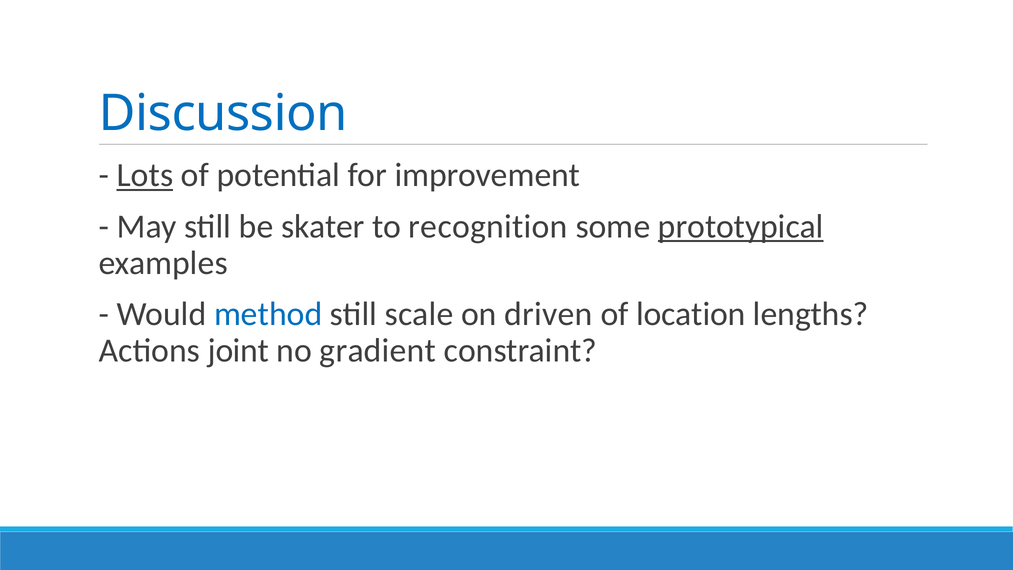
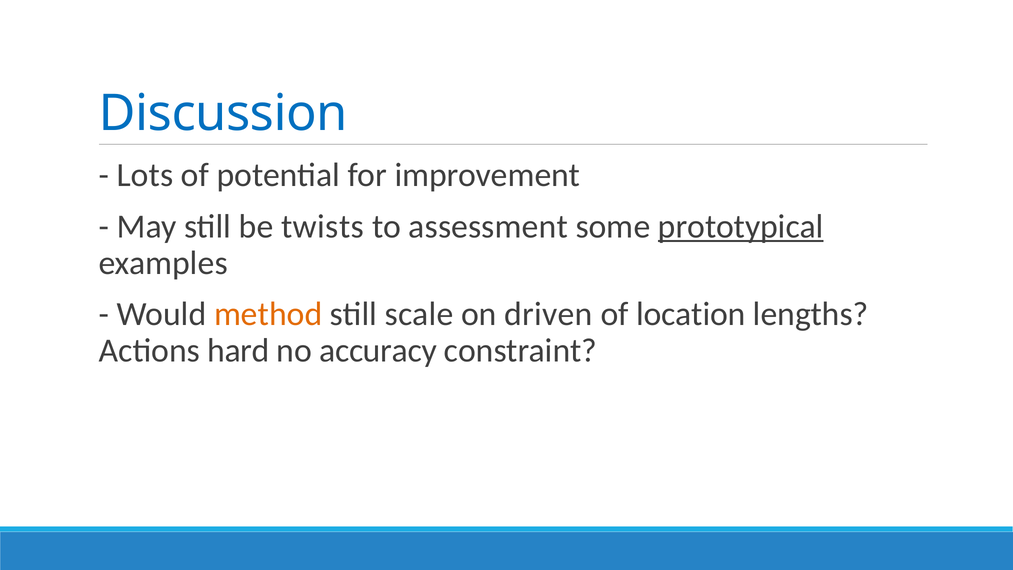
Lots underline: present -> none
skater: skater -> twists
recognition: recognition -> assessment
method colour: blue -> orange
joint: joint -> hard
gradient: gradient -> accuracy
